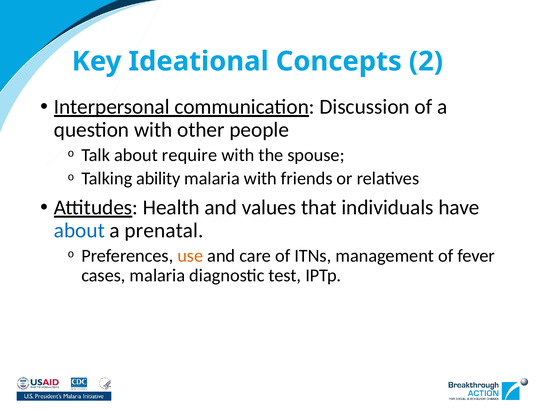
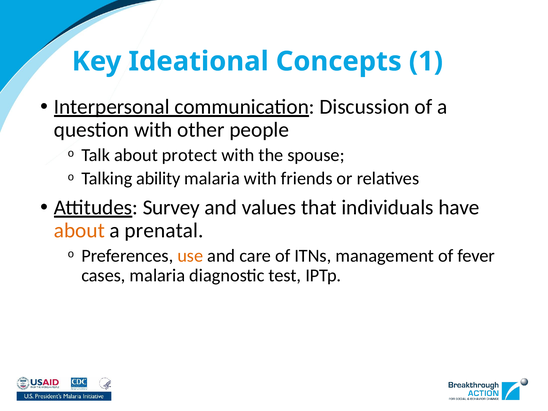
2: 2 -> 1
require: require -> protect
Health: Health -> Survey
about at (79, 231) colour: blue -> orange
